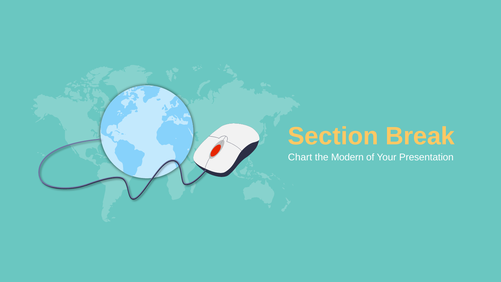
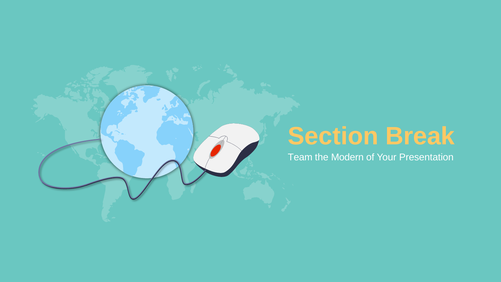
Chart: Chart -> Team
